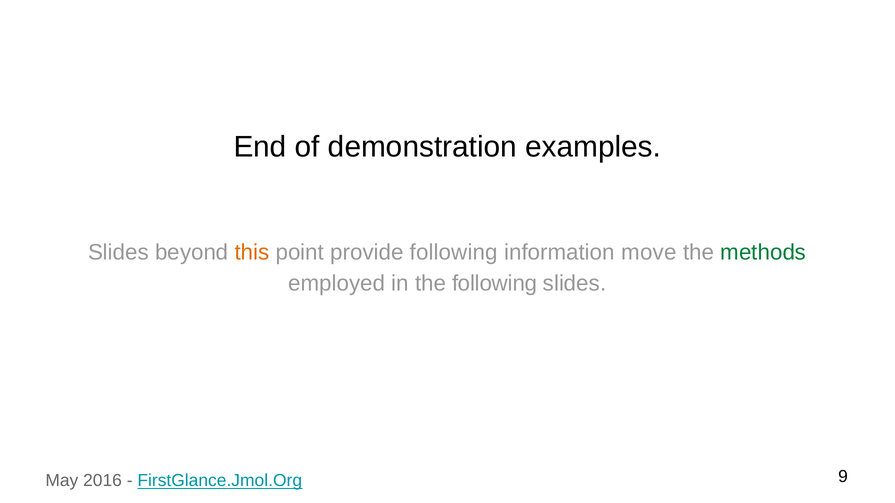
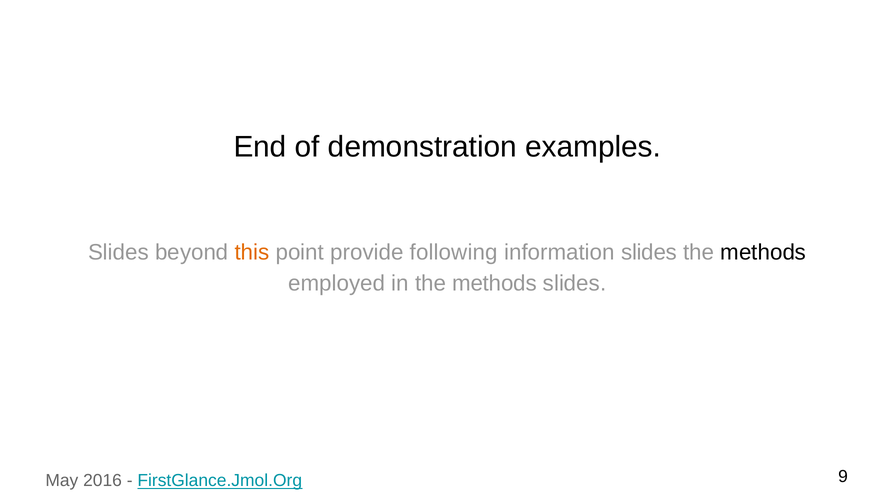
information move: move -> slides
methods at (763, 253) colour: green -> black
in the following: following -> methods
